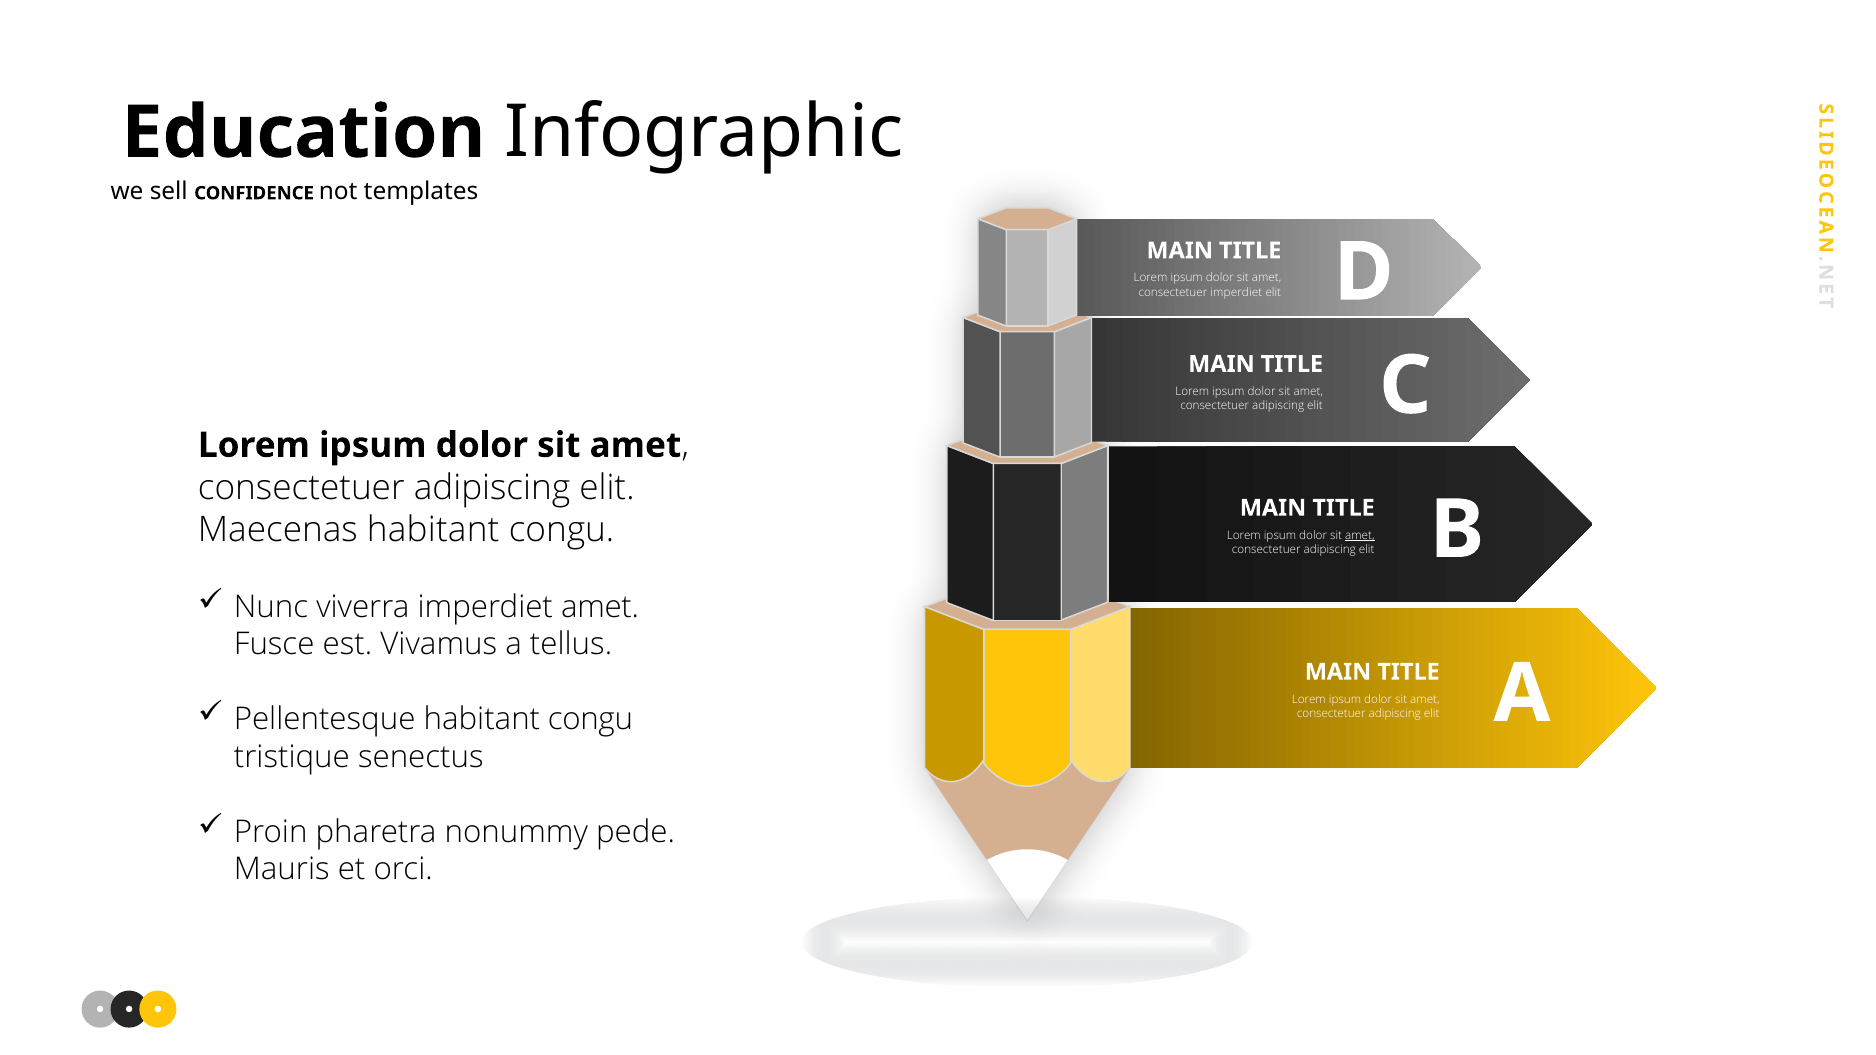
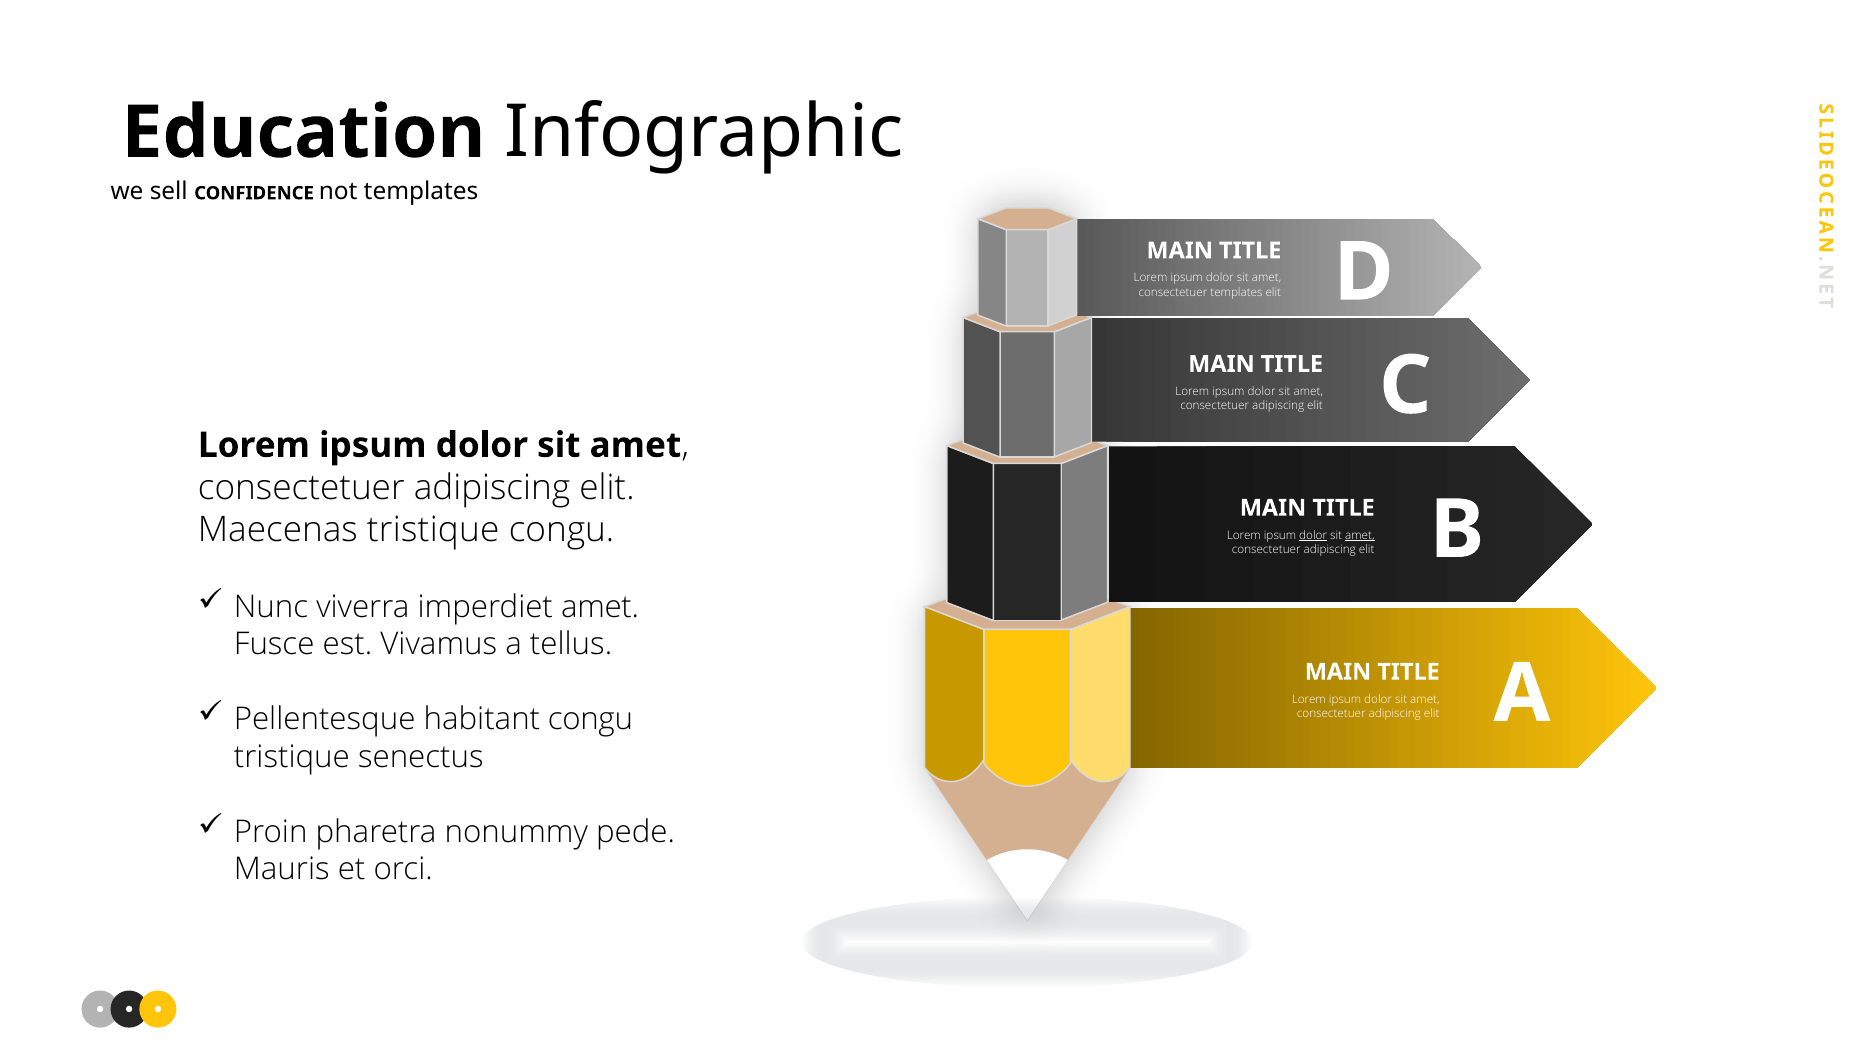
consectetuer imperdiet: imperdiet -> templates
Maecenas habitant: habitant -> tristique
dolor at (1313, 536) underline: none -> present
